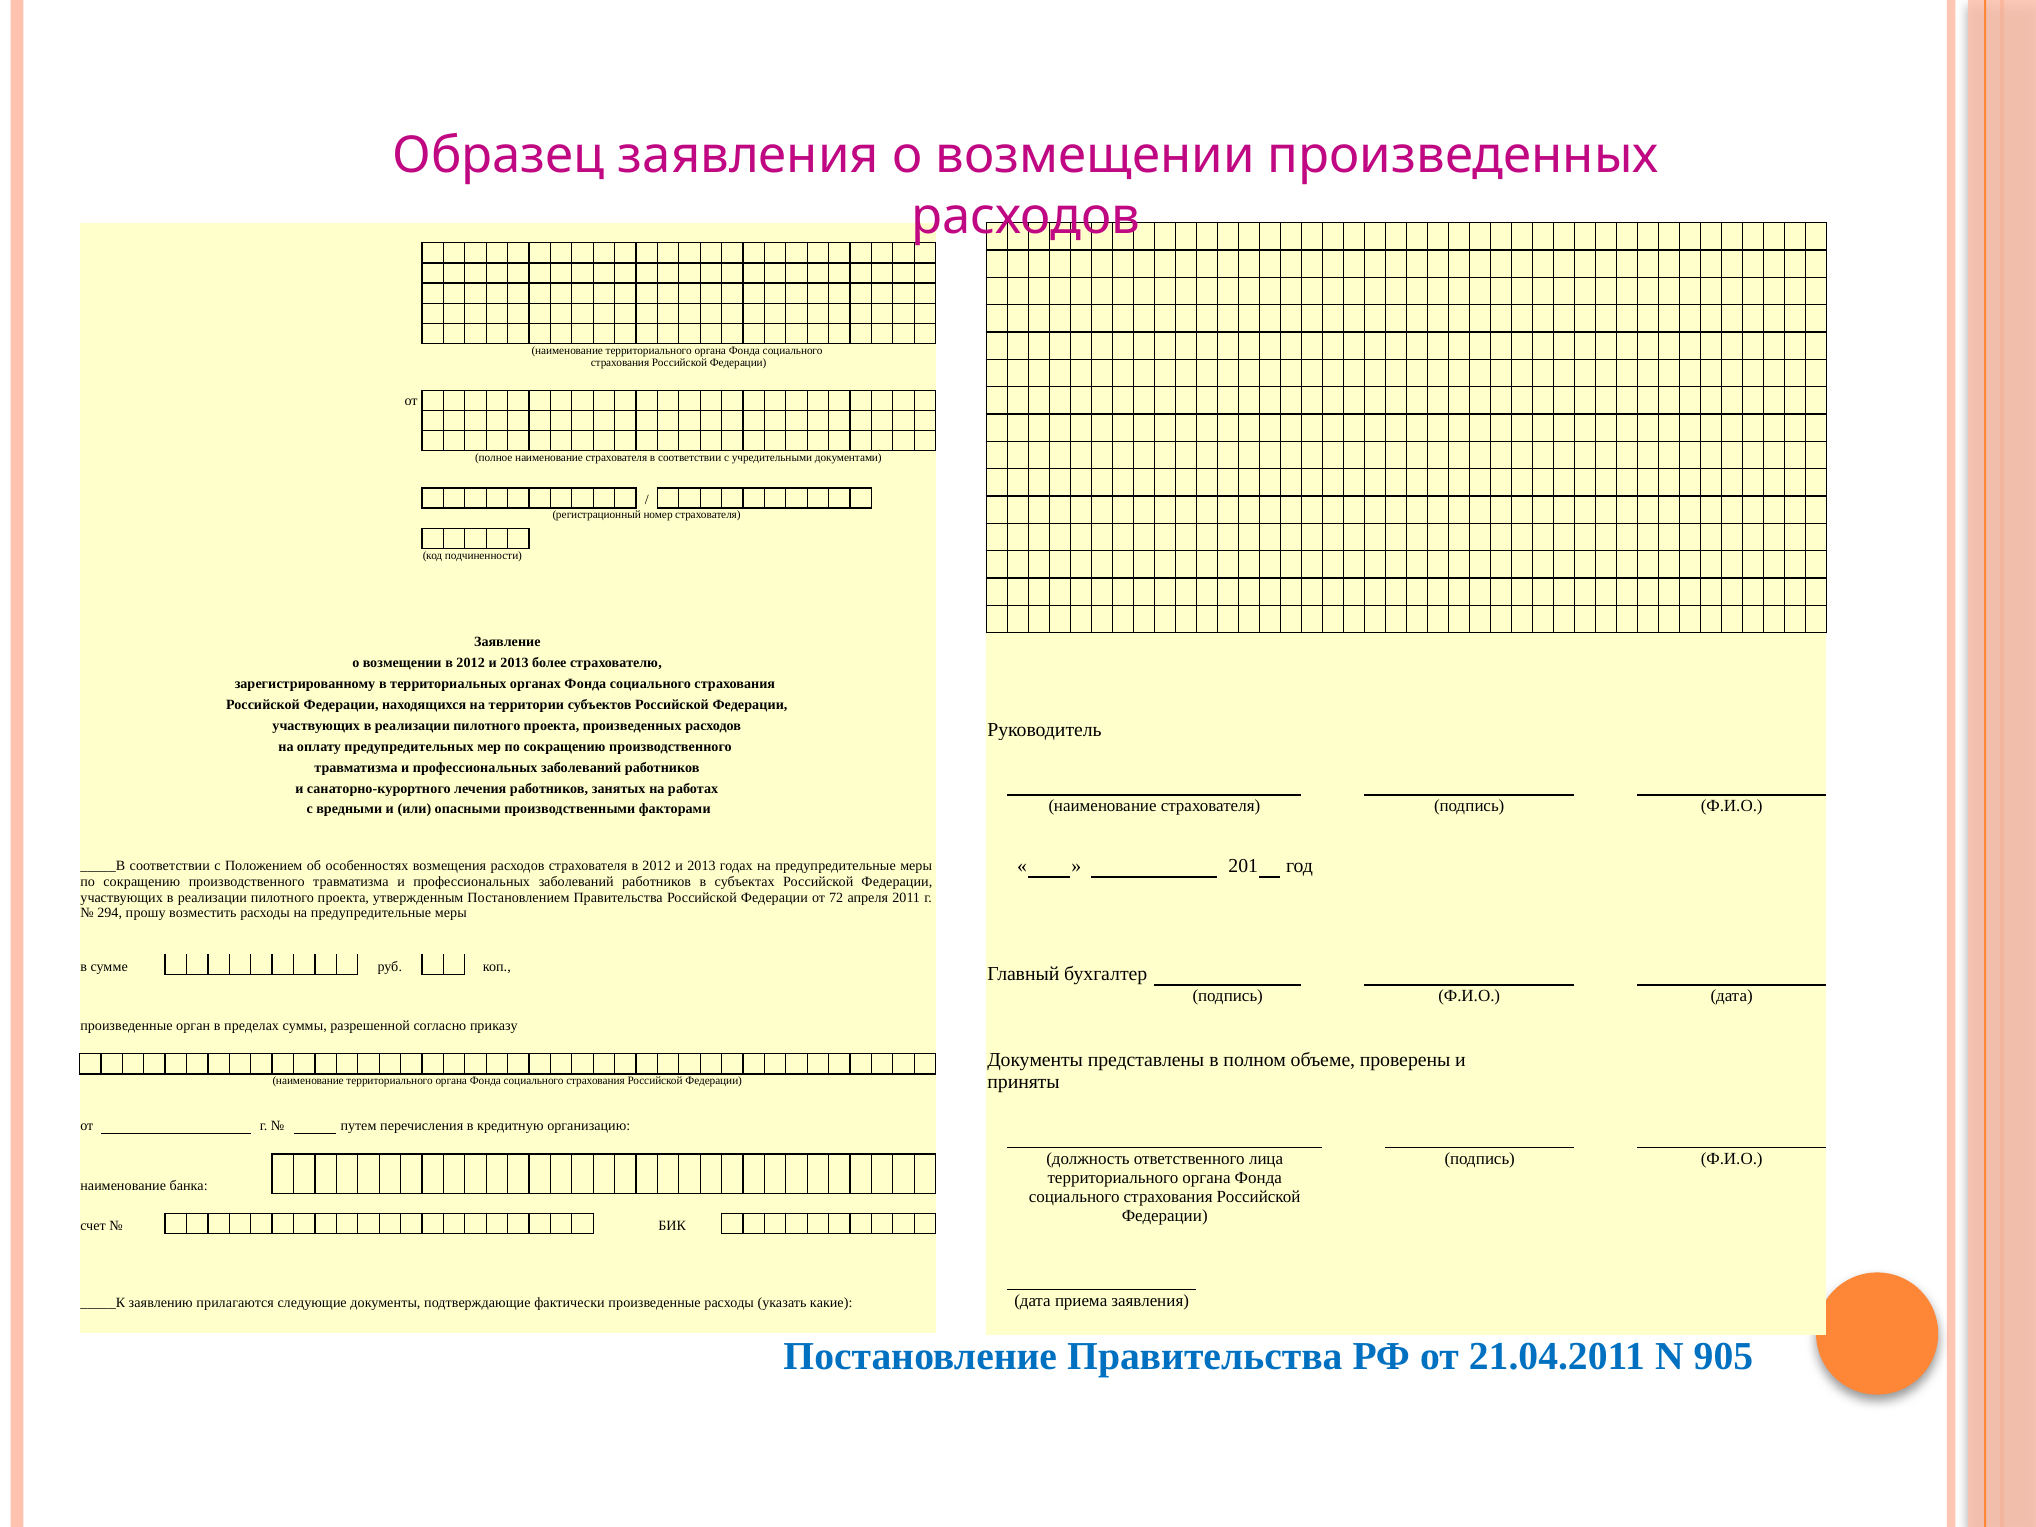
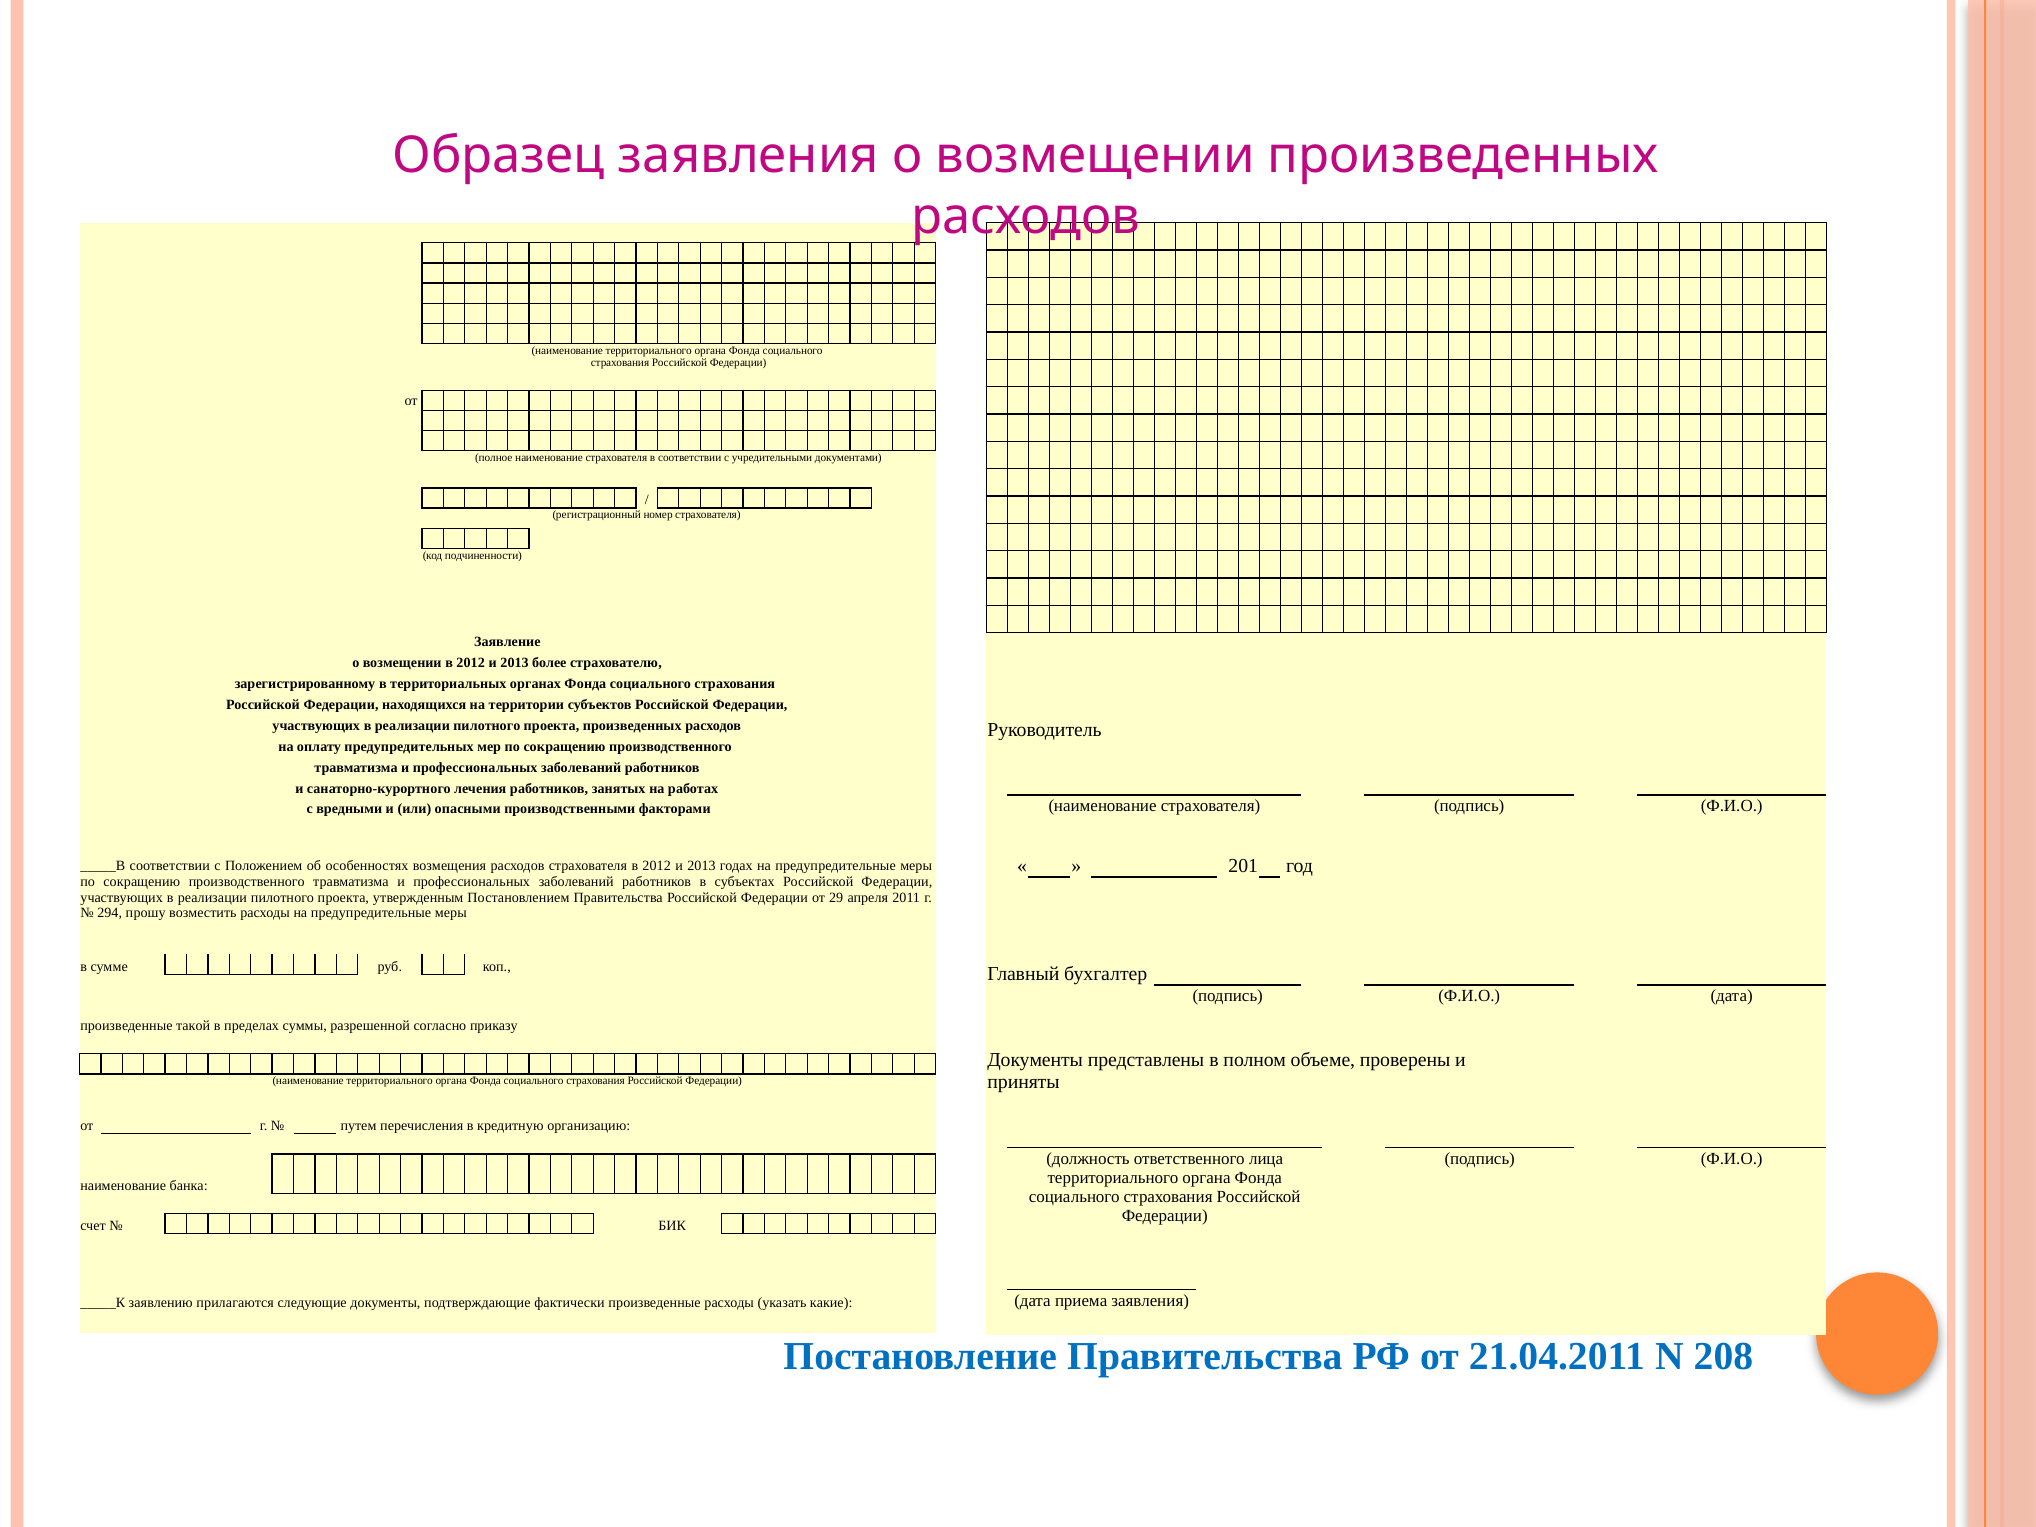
72: 72 -> 29
орган: орган -> такой
905: 905 -> 208
